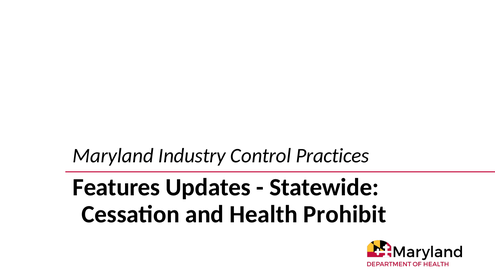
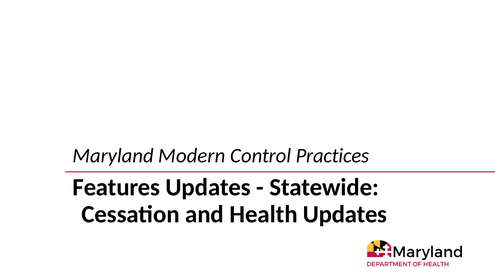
Industry: Industry -> Modern
Health Prohibit: Prohibit -> Updates
